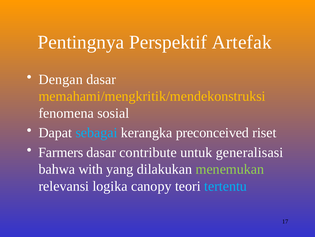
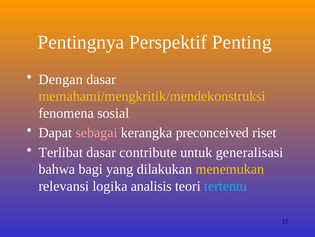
Artefak: Artefak -> Penting
sebagai colour: light blue -> pink
Farmers: Farmers -> Terlibat
with: with -> bagi
menemukan colour: light green -> yellow
canopy: canopy -> analisis
